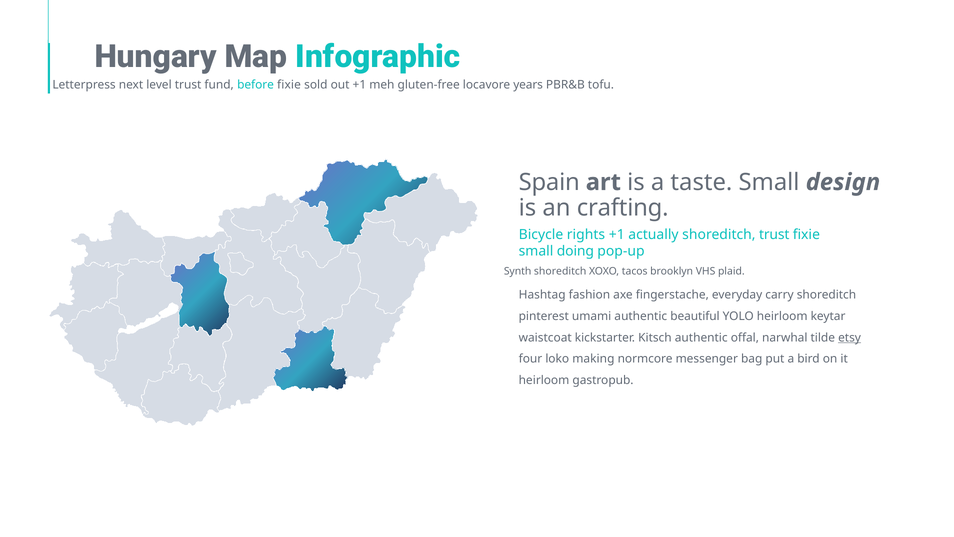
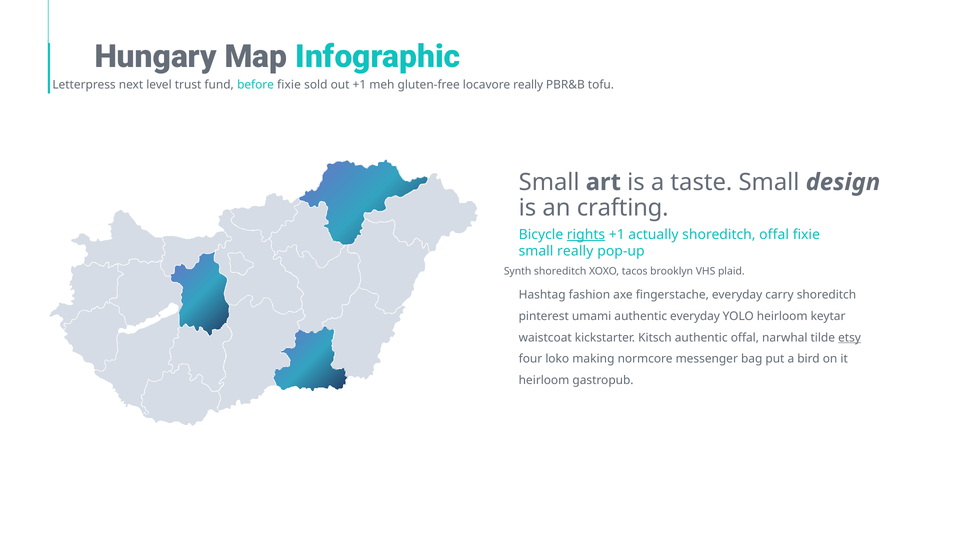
locavore years: years -> really
Spain at (549, 182): Spain -> Small
rights underline: none -> present
shoreditch trust: trust -> offal
small doing: doing -> really
authentic beautiful: beautiful -> everyday
